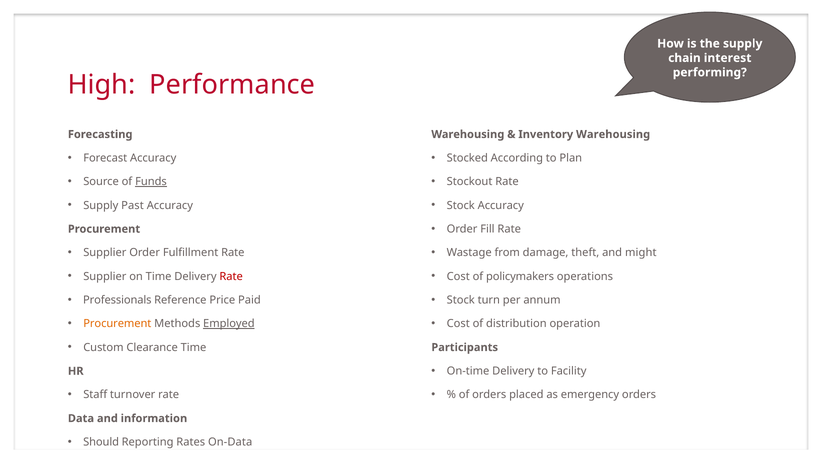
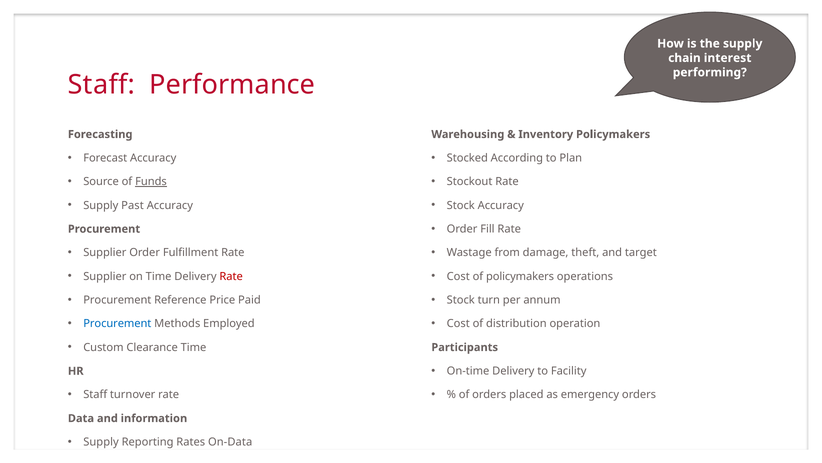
High at (102, 85): High -> Staff
Inventory Warehousing: Warehousing -> Policymakers
might: might -> target
Professionals at (117, 300): Professionals -> Procurement
Procurement at (117, 323) colour: orange -> blue
Employed underline: present -> none
Should at (101, 441): Should -> Supply
